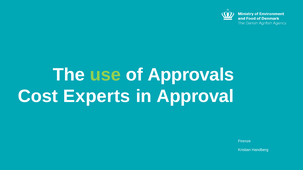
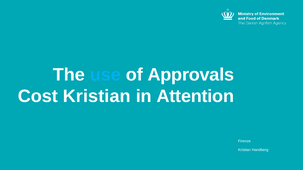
use colour: light green -> light blue
Experts: Experts -> Kristian
Approval: Approval -> Attention
